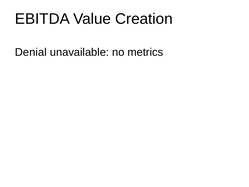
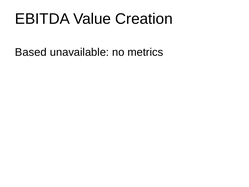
Denial: Denial -> Based
